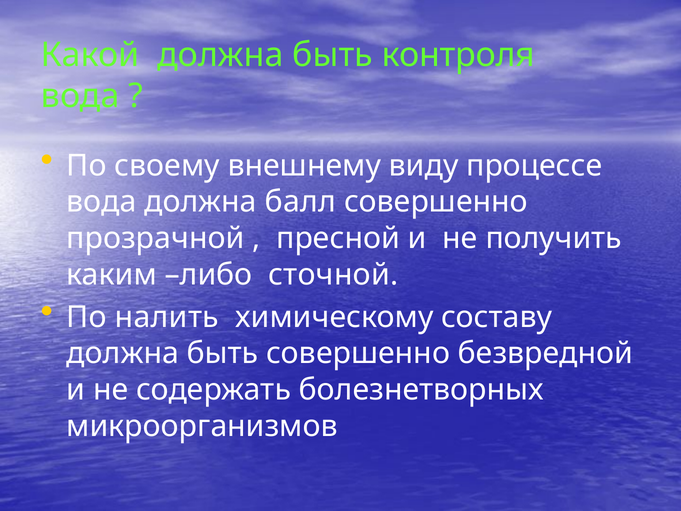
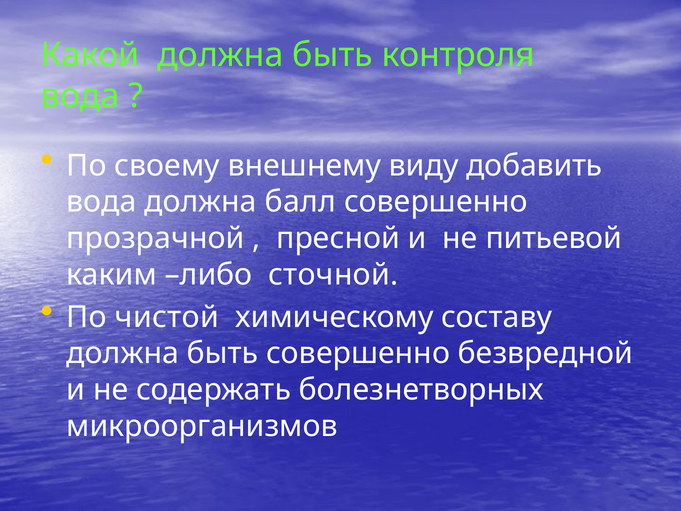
процессе: процессе -> добавить
получить: получить -> питьевой
налить: налить -> чистой
